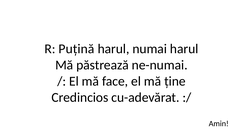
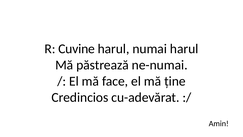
Puțină: Puțină -> Cuvine
